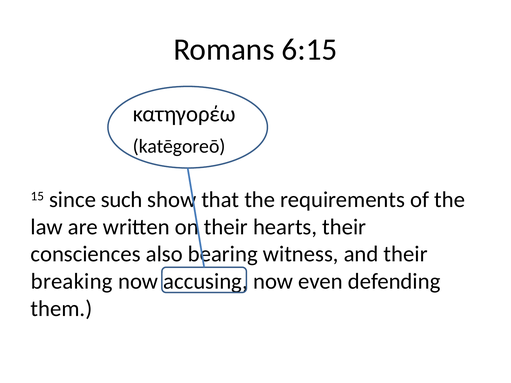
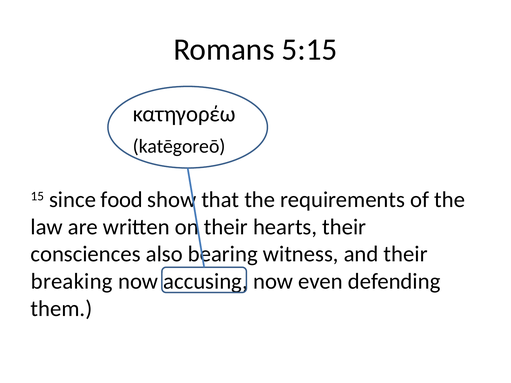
6:15: 6:15 -> 5:15
such: such -> food
